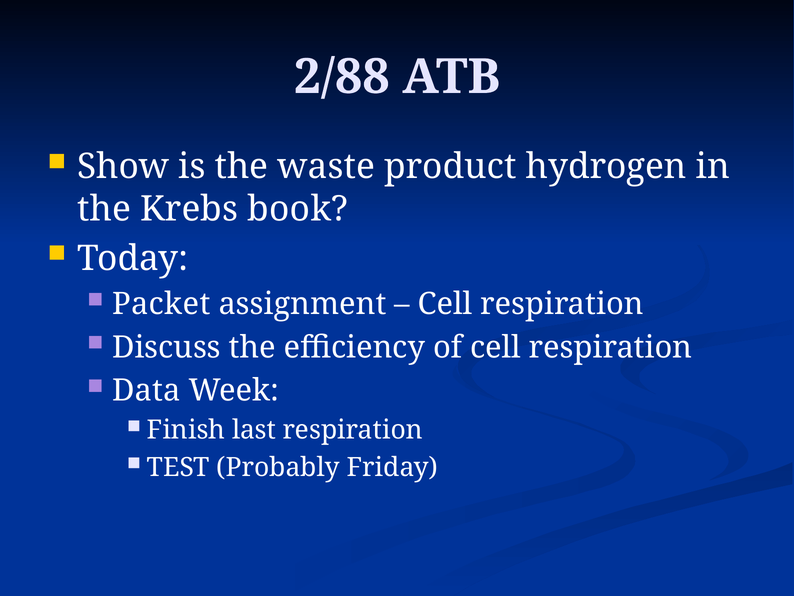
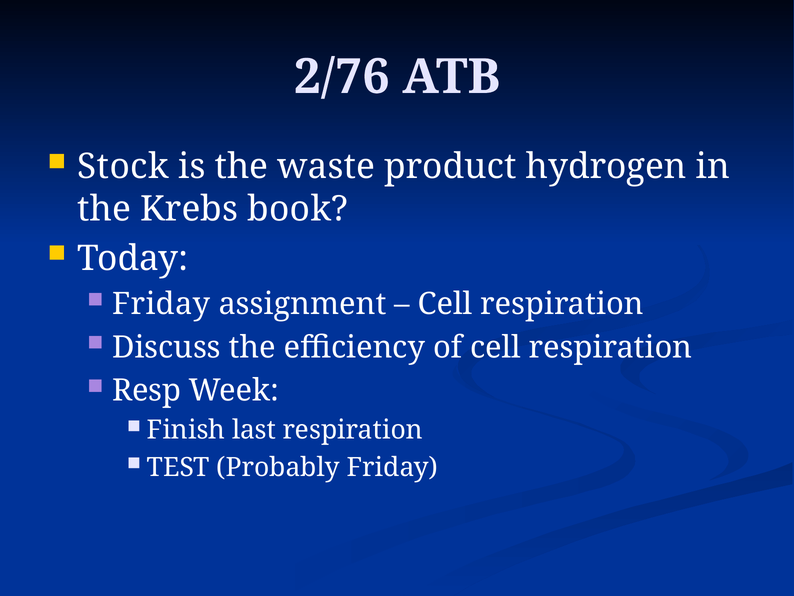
2/88: 2/88 -> 2/76
Show: Show -> Stock
Packet at (161, 304): Packet -> Friday
Data: Data -> Resp
